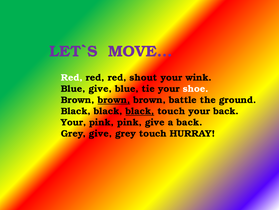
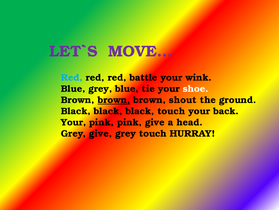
Red at (72, 77) colour: white -> light blue
shout: shout -> battle
Blue give: give -> grey
battle: battle -> shout
black at (140, 111) underline: present -> none
a back: back -> head
